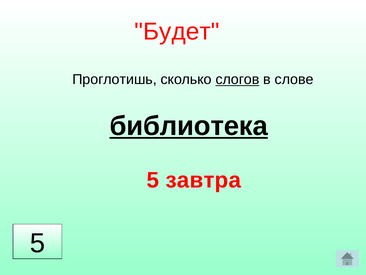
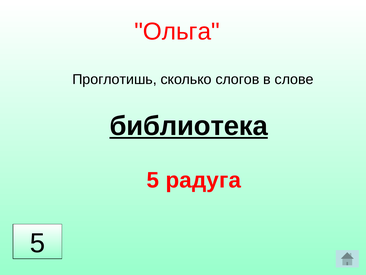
Будет: Будет -> Ольга
слогов underline: present -> none
завтра: завтра -> радуга
